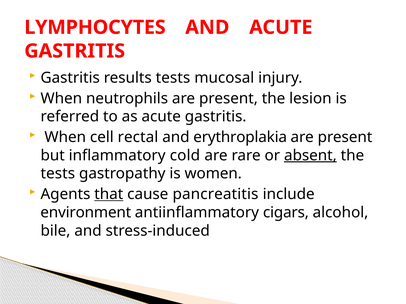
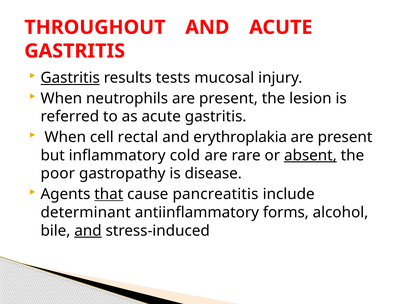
LYMPHOCYTES: LYMPHOCYTES -> THROUGHOUT
Gastritis at (70, 78) underline: none -> present
tests at (58, 174): tests -> poor
women: women -> disease
environment: environment -> determinant
cigars: cigars -> forms
and at (88, 231) underline: none -> present
